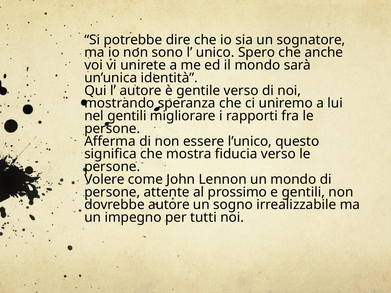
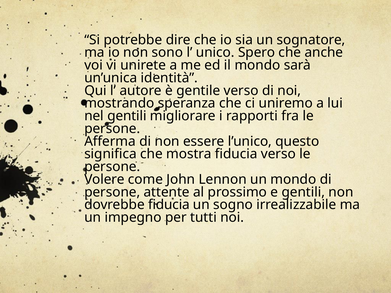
dovrebbe autore: autore -> fiducia
